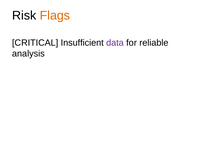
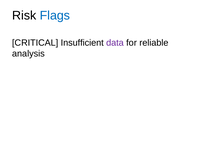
Flags colour: orange -> blue
